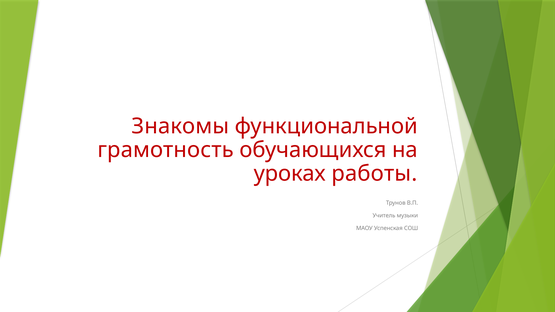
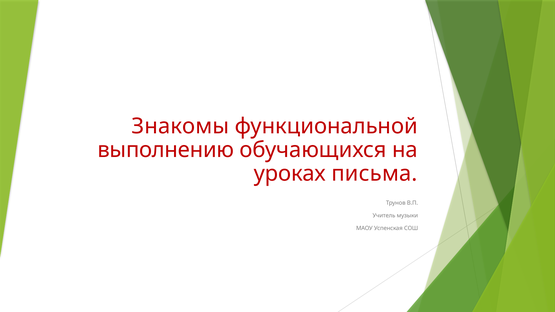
грамотность: грамотность -> выполнению
работы: работы -> письма
